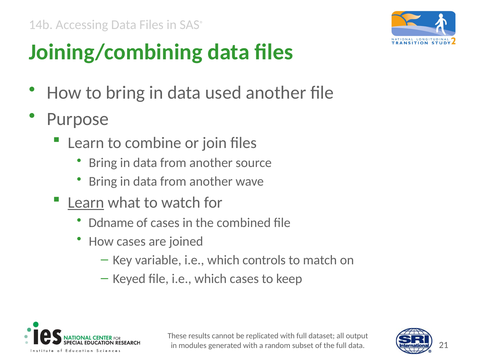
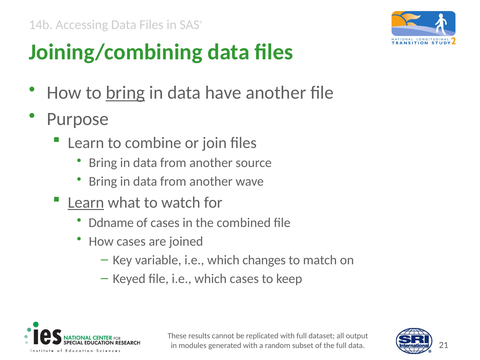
bring at (125, 93) underline: none -> present
used: used -> have
controls: controls -> changes
